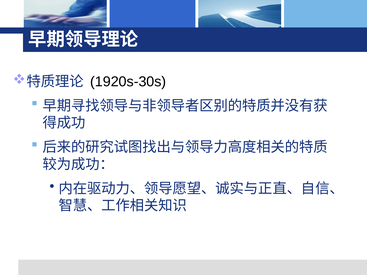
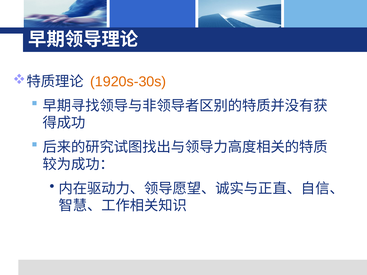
1920s-30s colour: black -> orange
